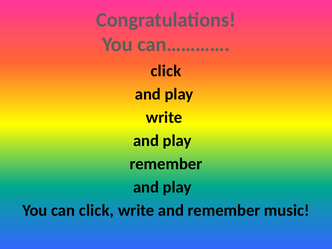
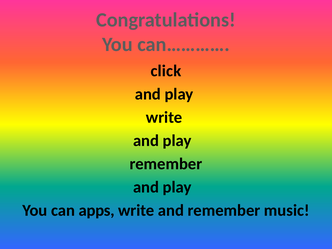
can click: click -> apps
